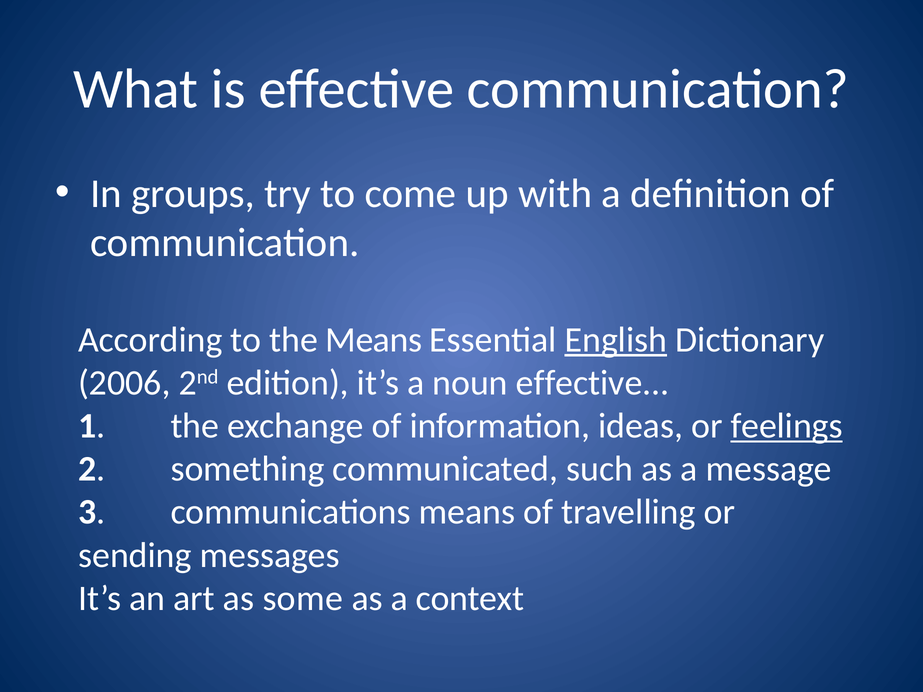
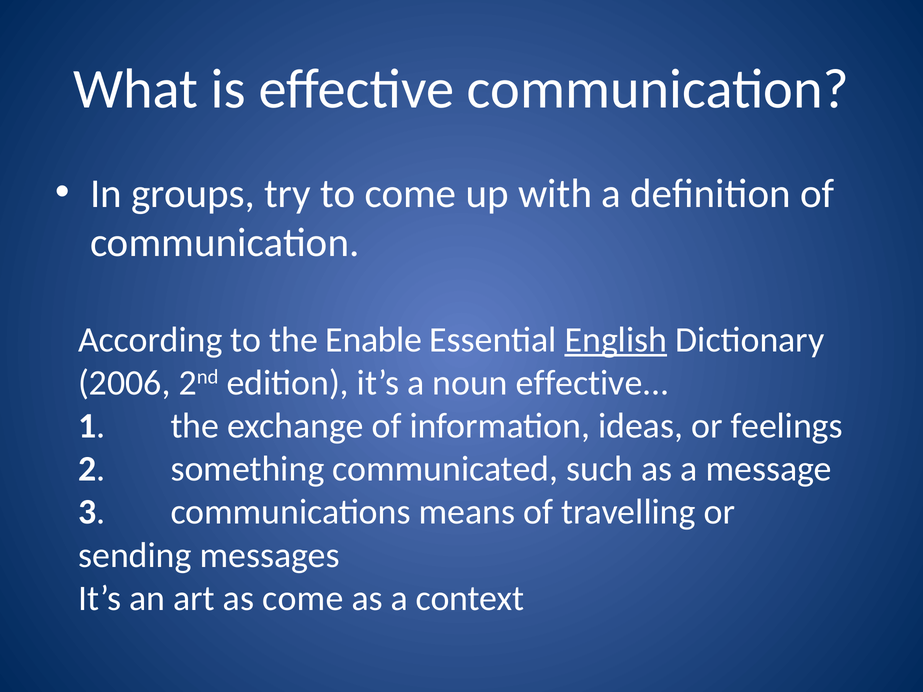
the Means: Means -> Enable
feelings underline: present -> none
as some: some -> come
